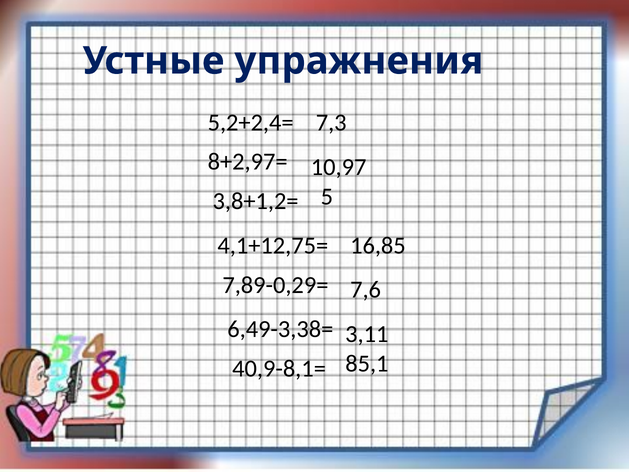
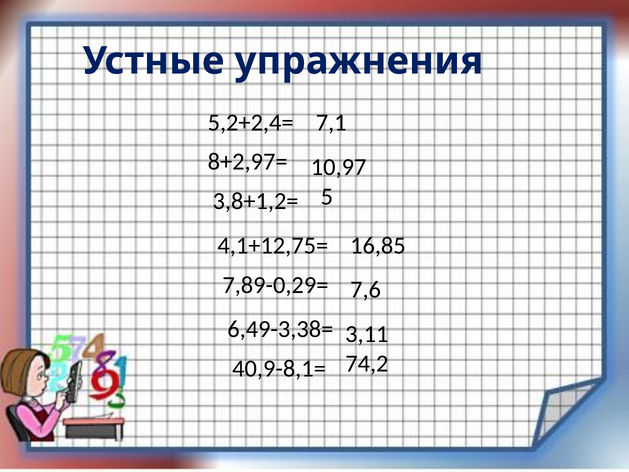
7,3: 7,3 -> 7,1
85,1: 85,1 -> 74,2
